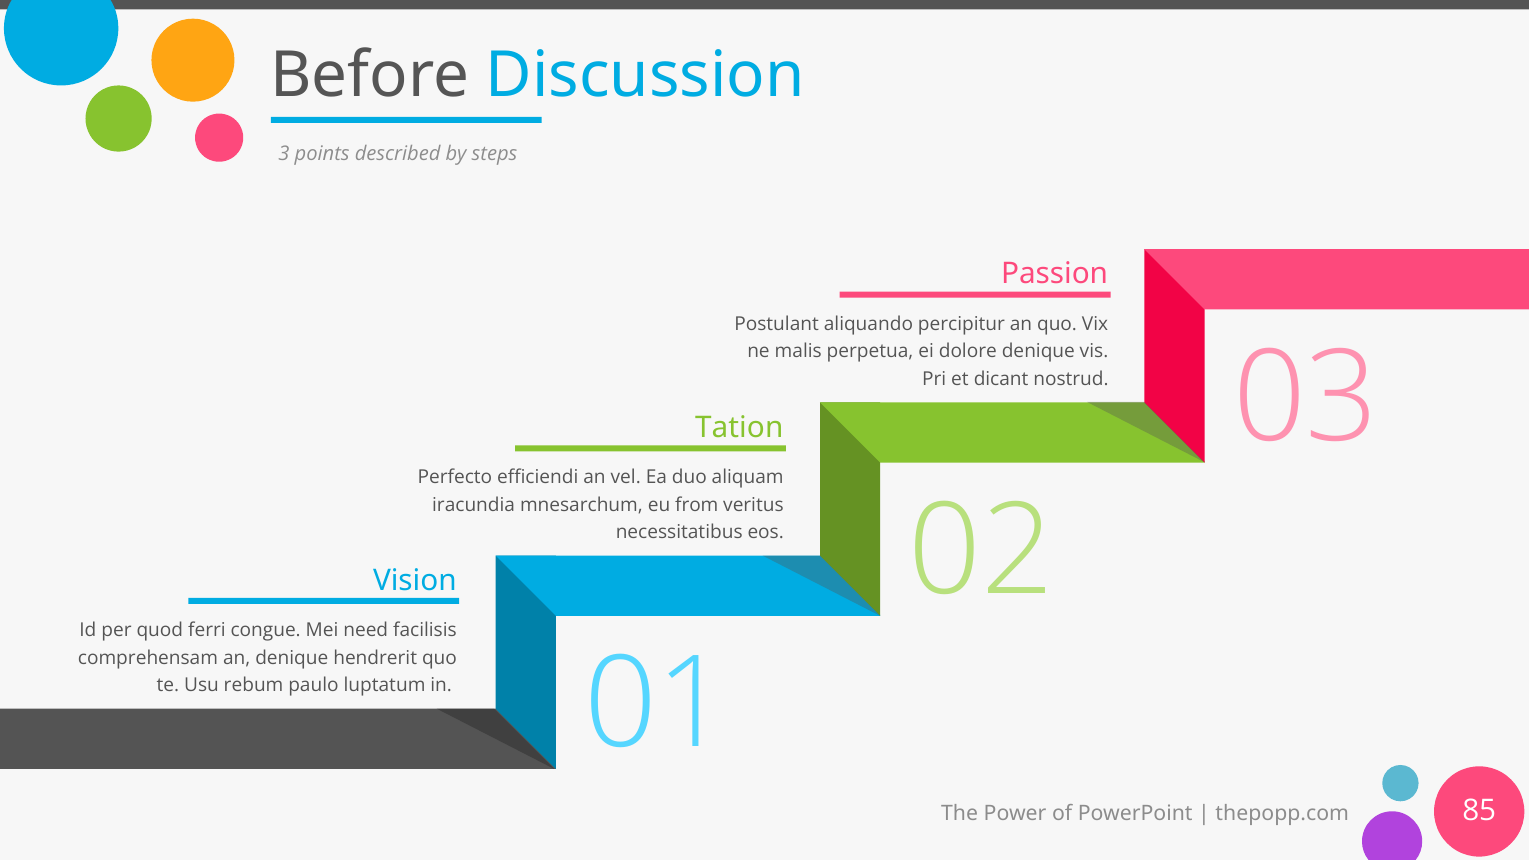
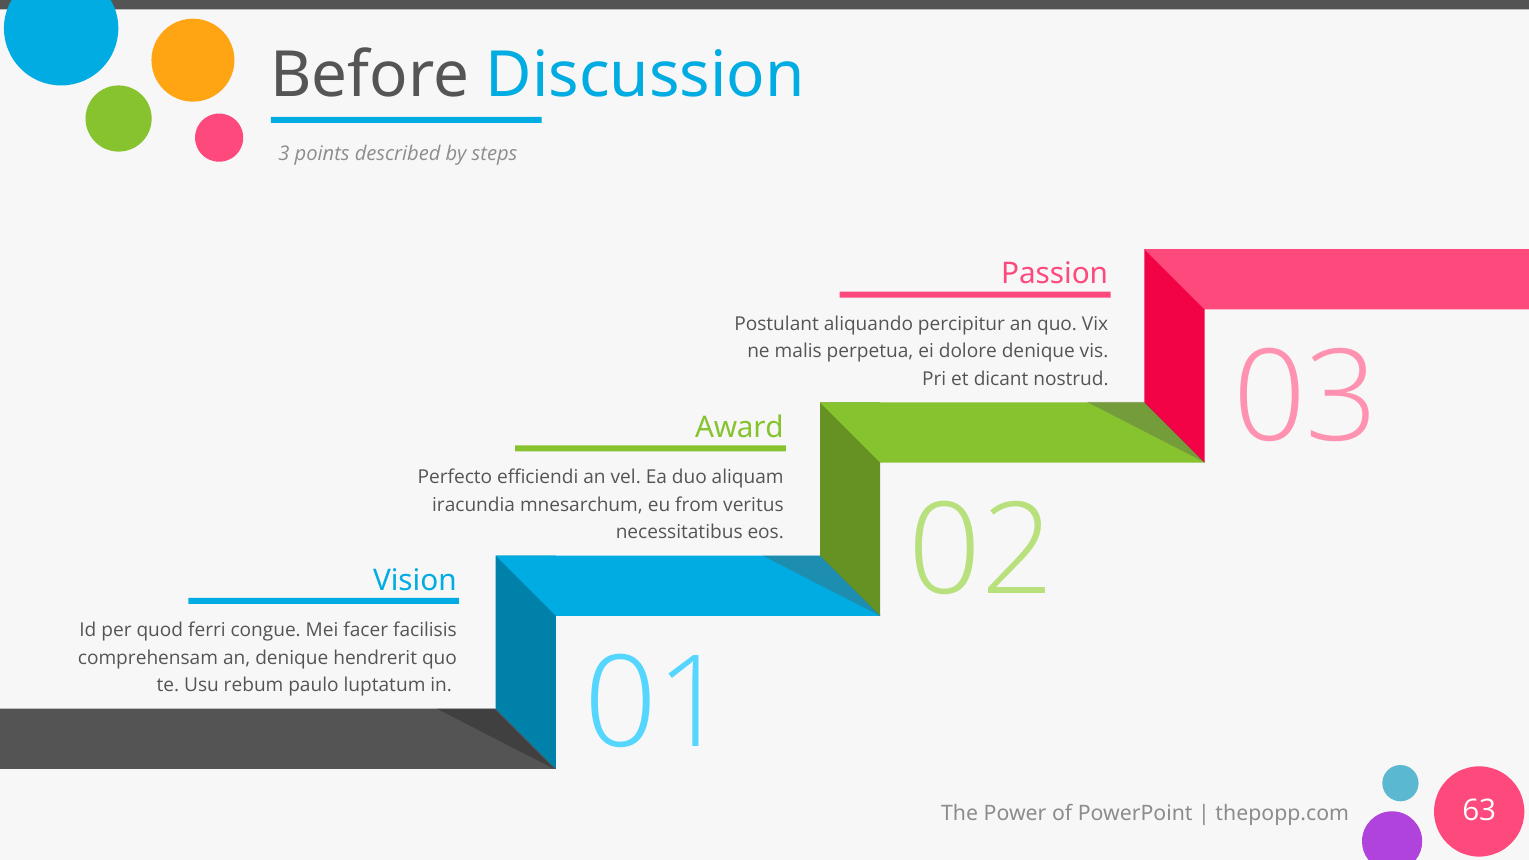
Tation: Tation -> Award
need: need -> facer
85: 85 -> 63
